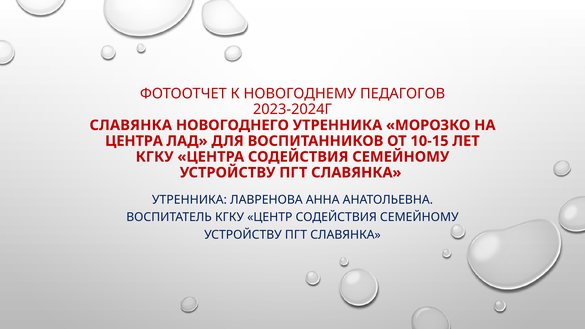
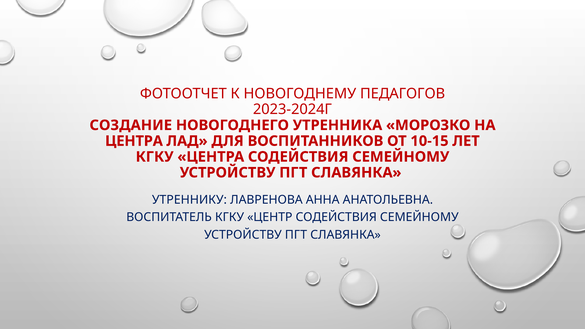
СЛАВЯНКА at (131, 125): СЛАВЯНКА -> СОЗДАНИЕ
УТРЕННИКА at (189, 200): УТРЕННИКА -> УТРЕННИКУ
